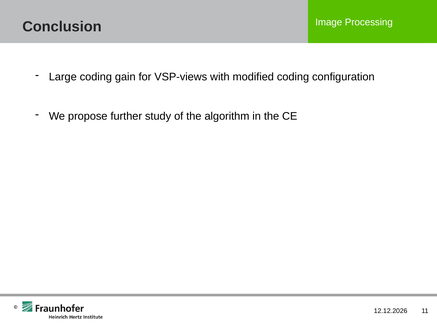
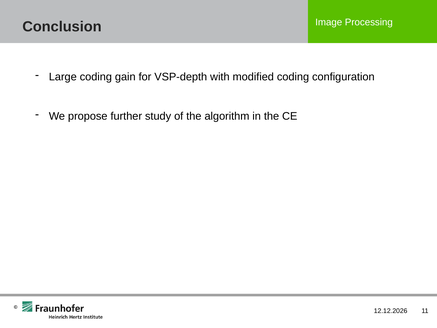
VSP-views: VSP-views -> VSP-depth
